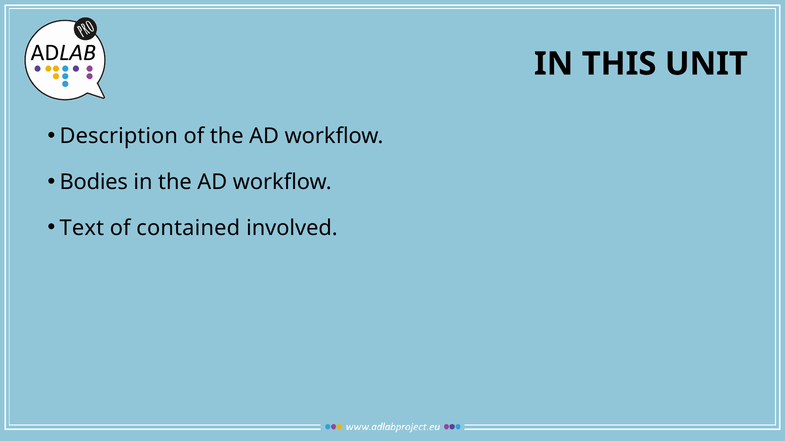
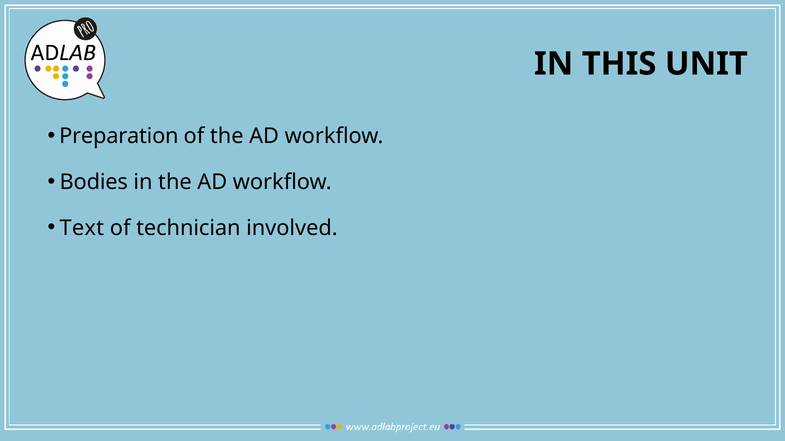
Description: Description -> Preparation
contained: contained -> technician
